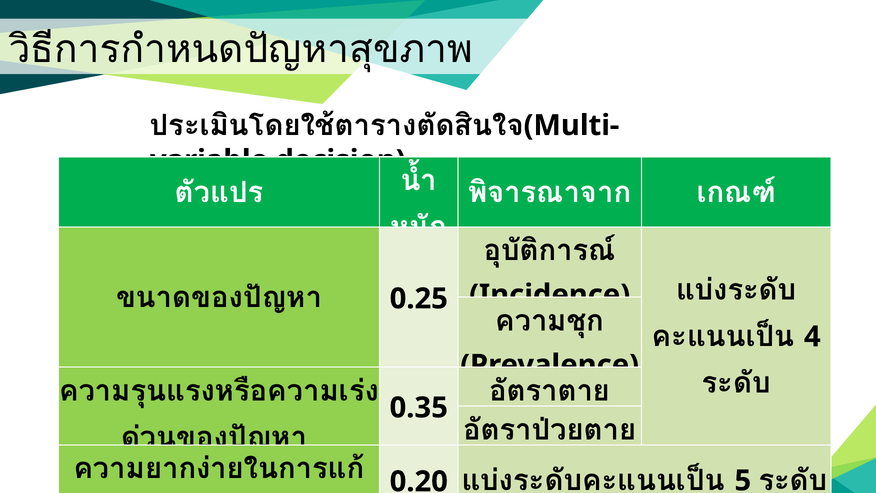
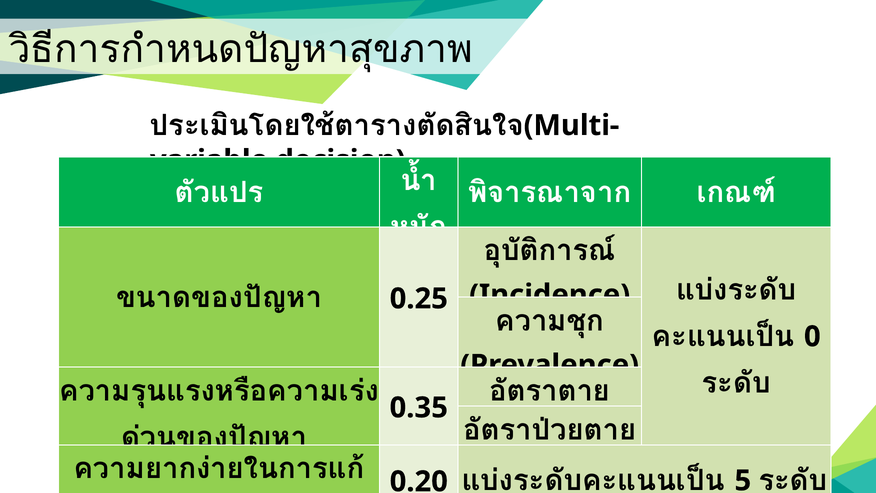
4: 4 -> 0
